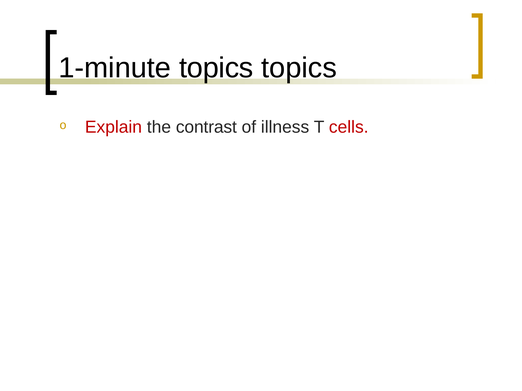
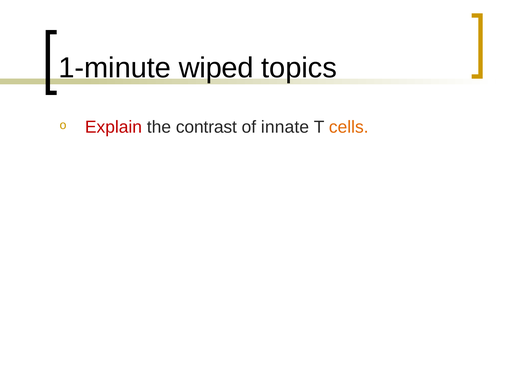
1-minute topics: topics -> wiped
illness: illness -> innate
cells colour: red -> orange
